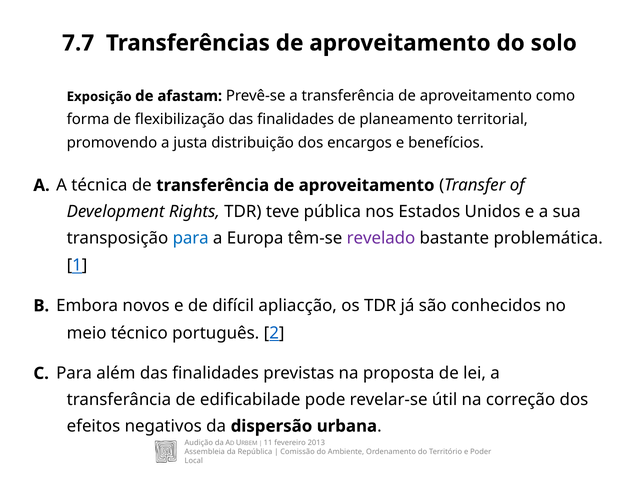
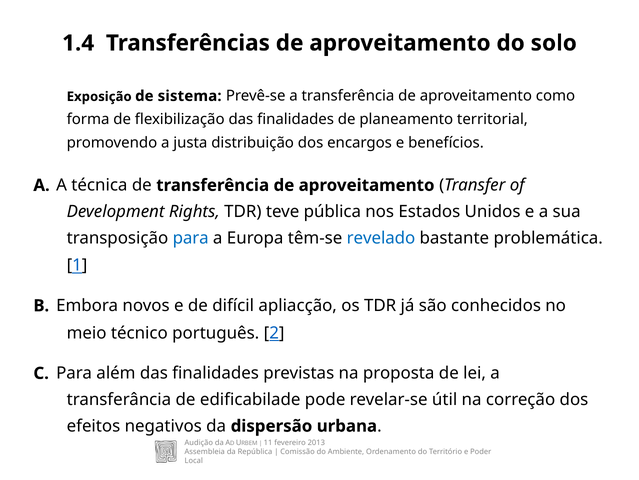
7.7: 7.7 -> 1.4
afastam: afastam -> sistema
revelado colour: purple -> blue
